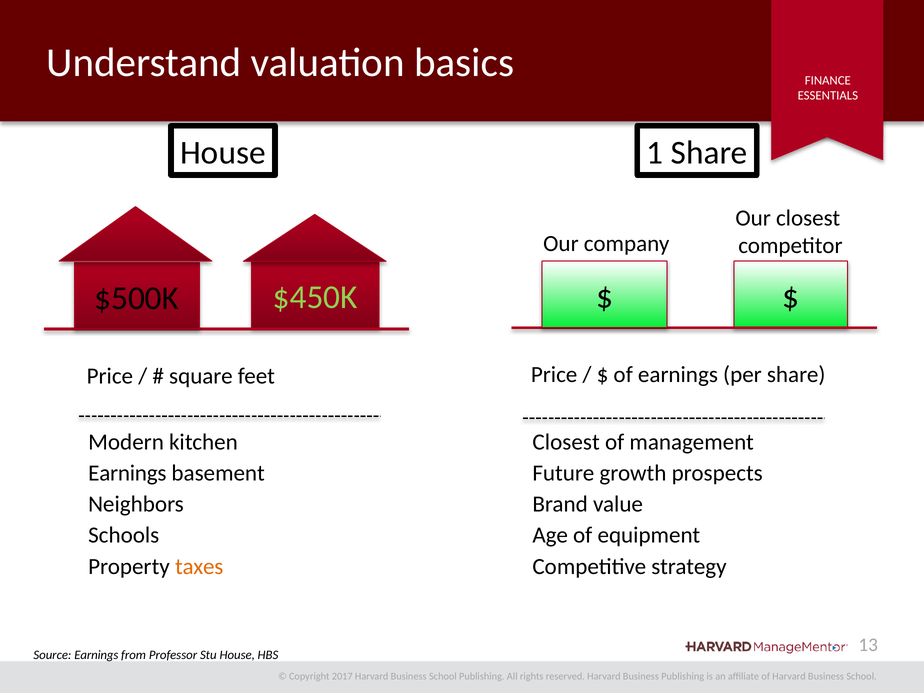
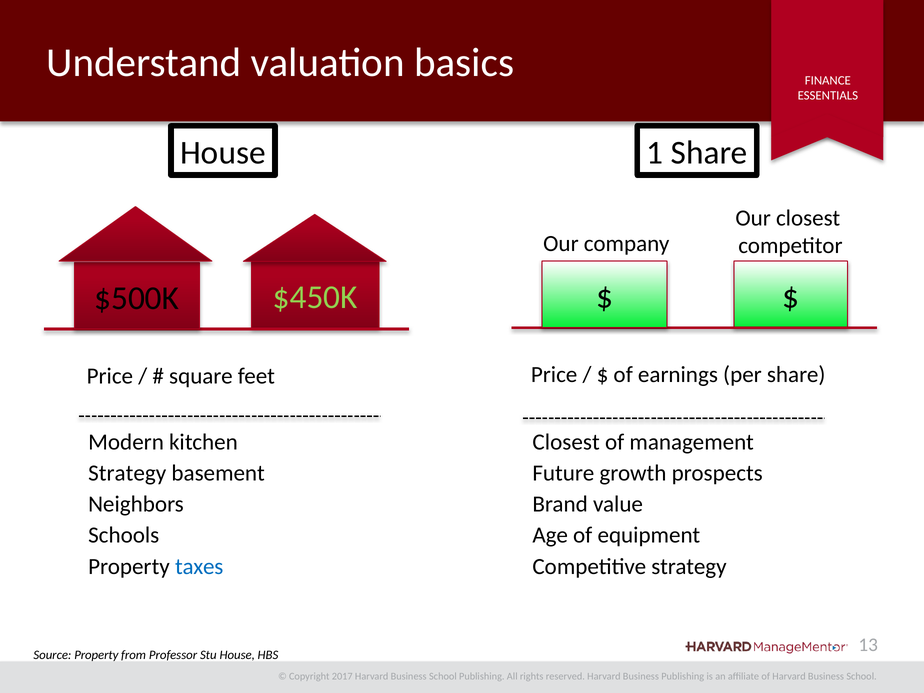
Earnings at (127, 473): Earnings -> Strategy
taxes colour: orange -> blue
Source Earnings: Earnings -> Property
